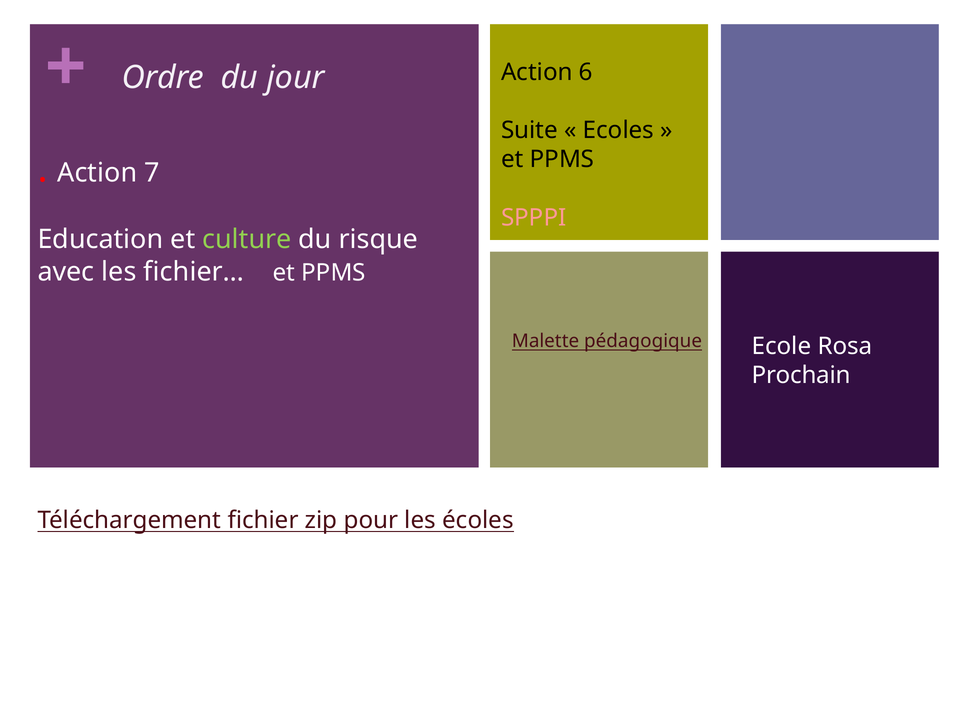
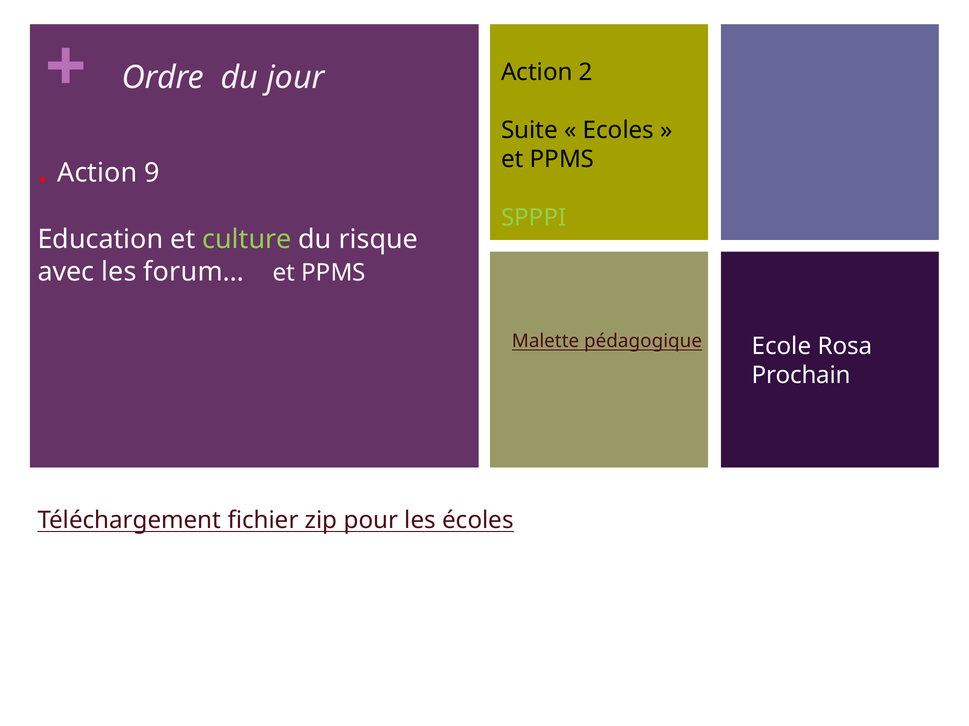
6: 6 -> 2
7: 7 -> 9
SPPPI colour: pink -> light green
fichier…: fichier… -> forum…
